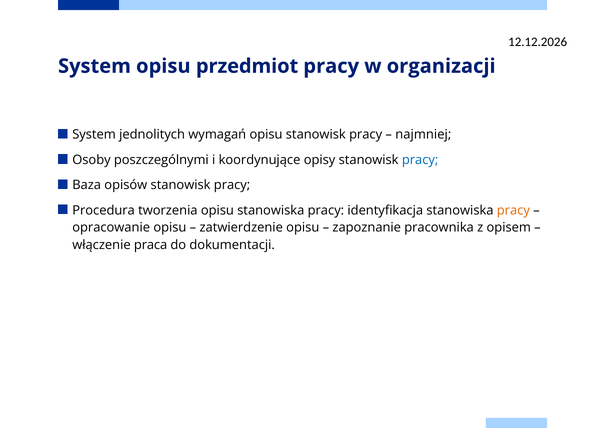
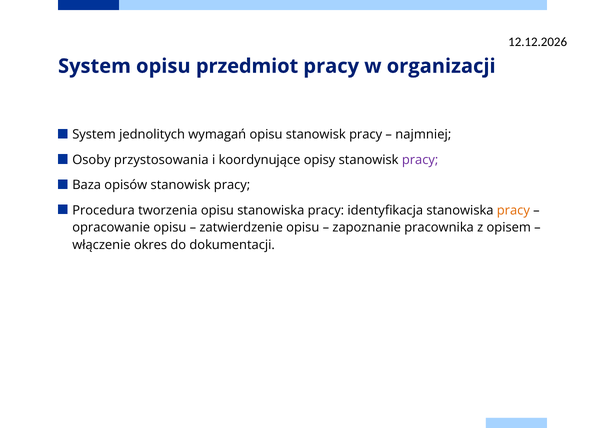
poszczególnymi: poszczególnymi -> przystosowania
pracy at (420, 160) colour: blue -> purple
praca: praca -> okres
